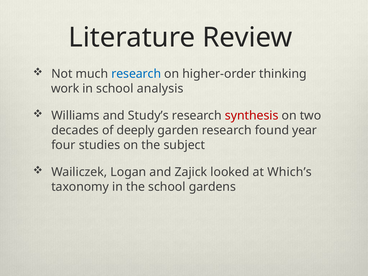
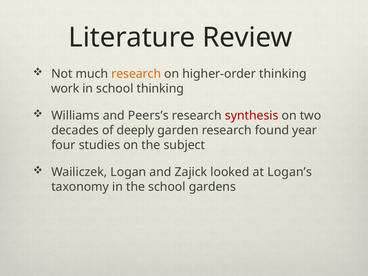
research at (136, 74) colour: blue -> orange
school analysis: analysis -> thinking
Study’s: Study’s -> Peers’s
Which’s: Which’s -> Logan’s
